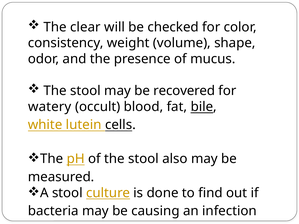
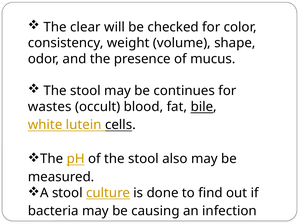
recovered: recovered -> continues
watery: watery -> wastes
